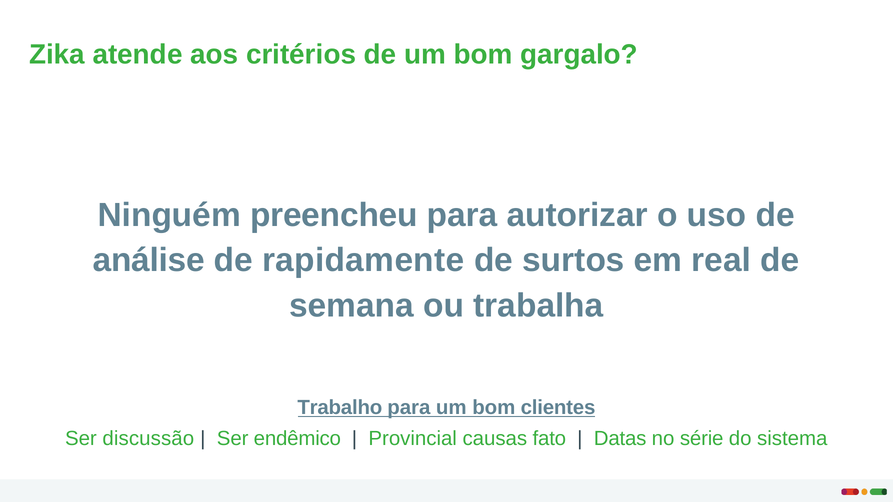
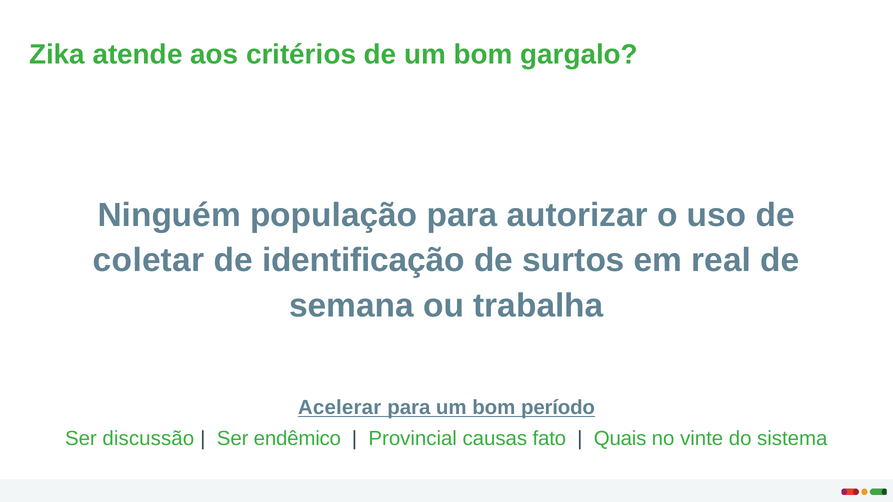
preencheu: preencheu -> população
análise: análise -> coletar
rapidamente: rapidamente -> identificação
Trabalho: Trabalho -> Acelerar
clientes: clientes -> período
Datas: Datas -> Quais
série: série -> vinte
